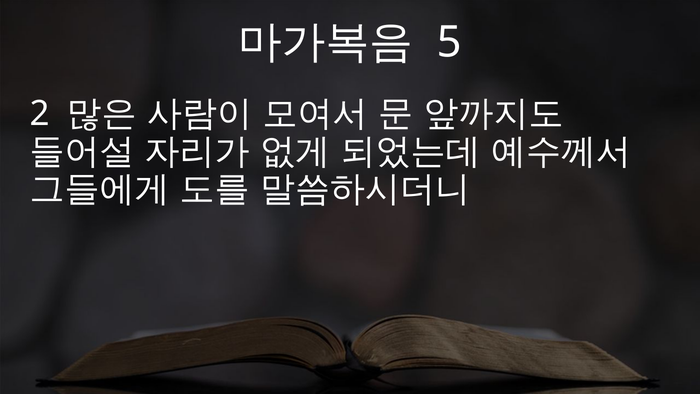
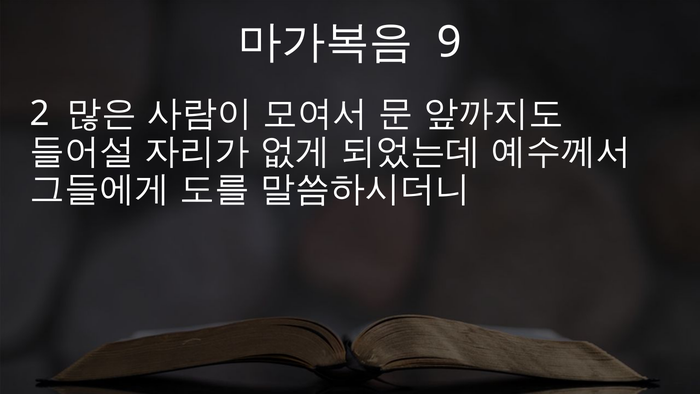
5: 5 -> 9
